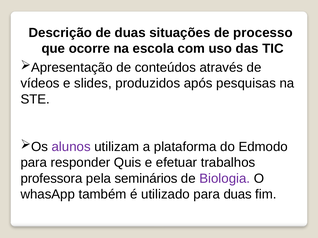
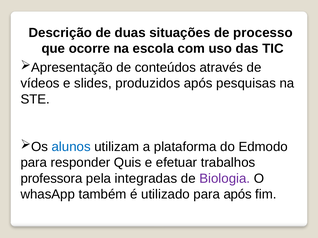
alunos colour: purple -> blue
seminários: seminários -> integradas
para duas: duas -> após
